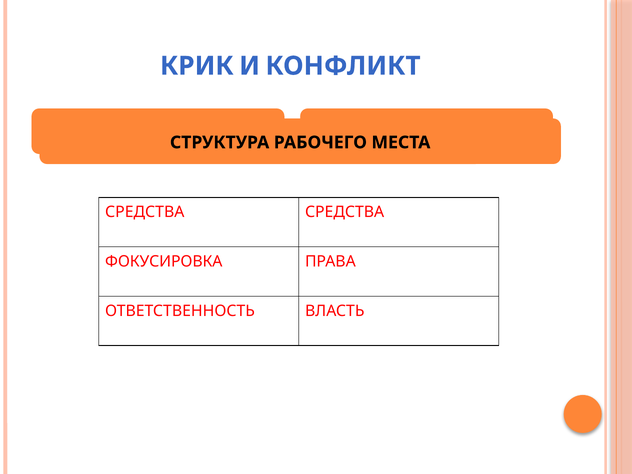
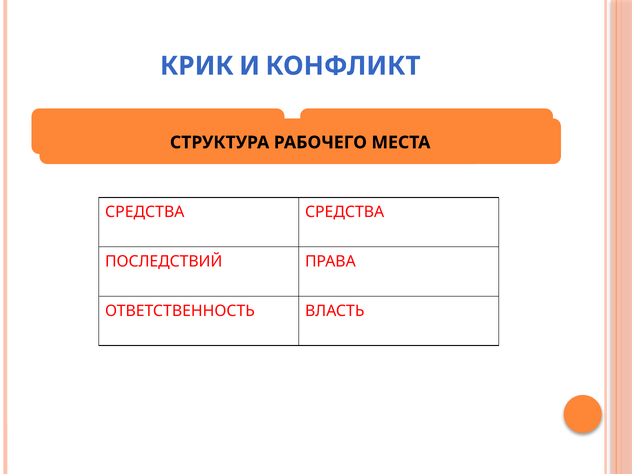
ФОКУСИРОВКА: ФОКУСИРОВКА -> ПОСЛЕДСТВИЙ
